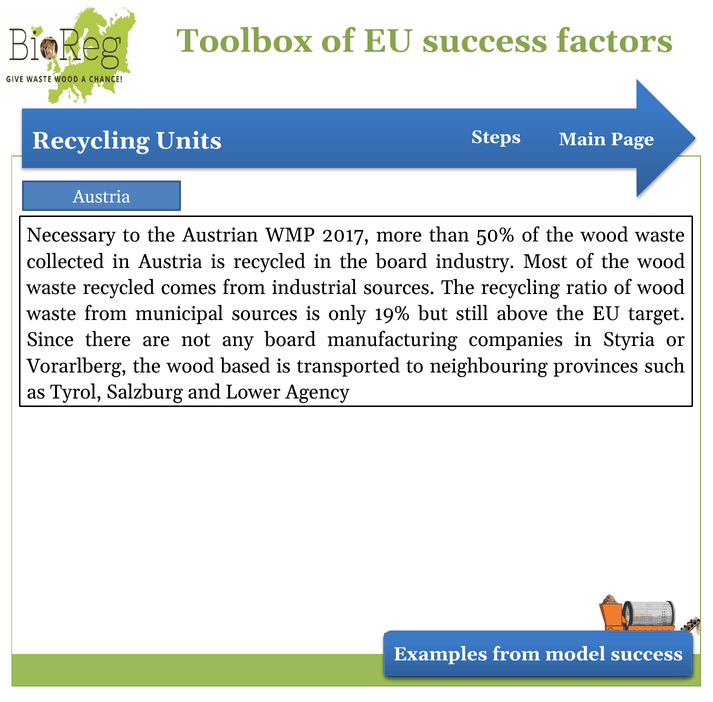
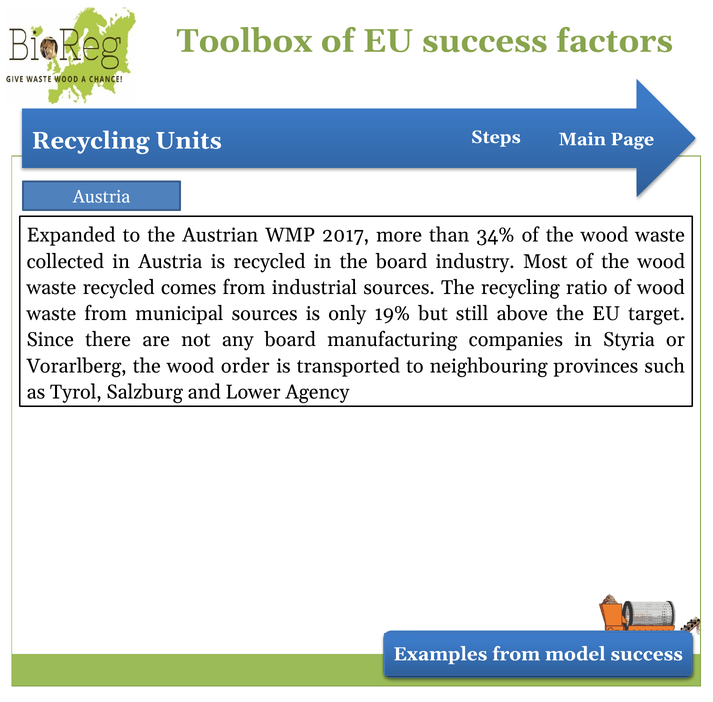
Necessary: Necessary -> Expanded
50%: 50% -> 34%
based: based -> order
